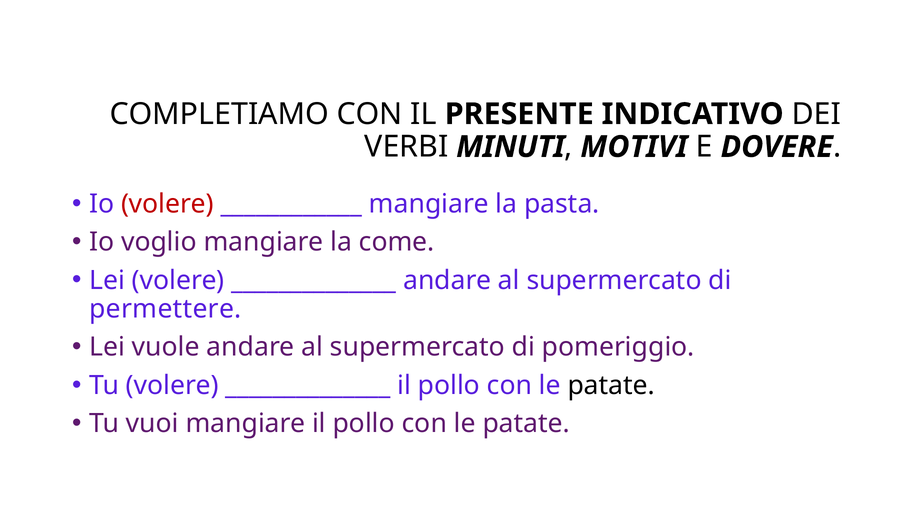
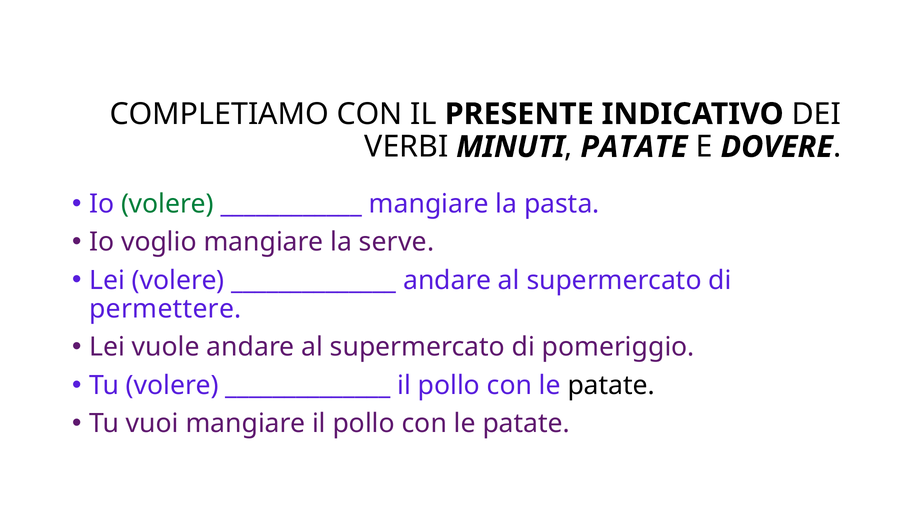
MOTIVI at (634, 147): MOTIVI -> PATATE
volere at (167, 204) colour: red -> green
come: come -> serve
